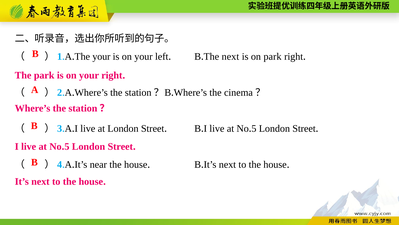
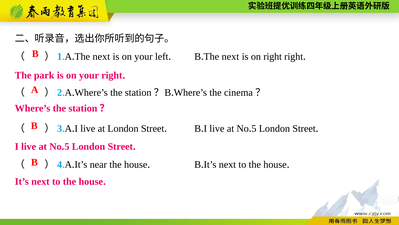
your at (101, 57): your -> next
on park: park -> right
